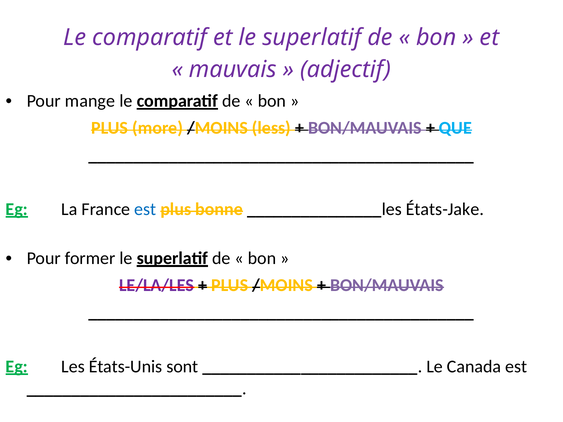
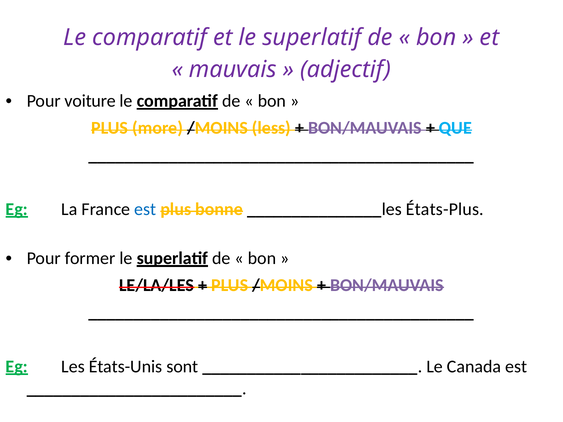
mange: mange -> voiture
États-Jake: États-Jake -> États-Plus
LE/LA/LES colour: purple -> black
